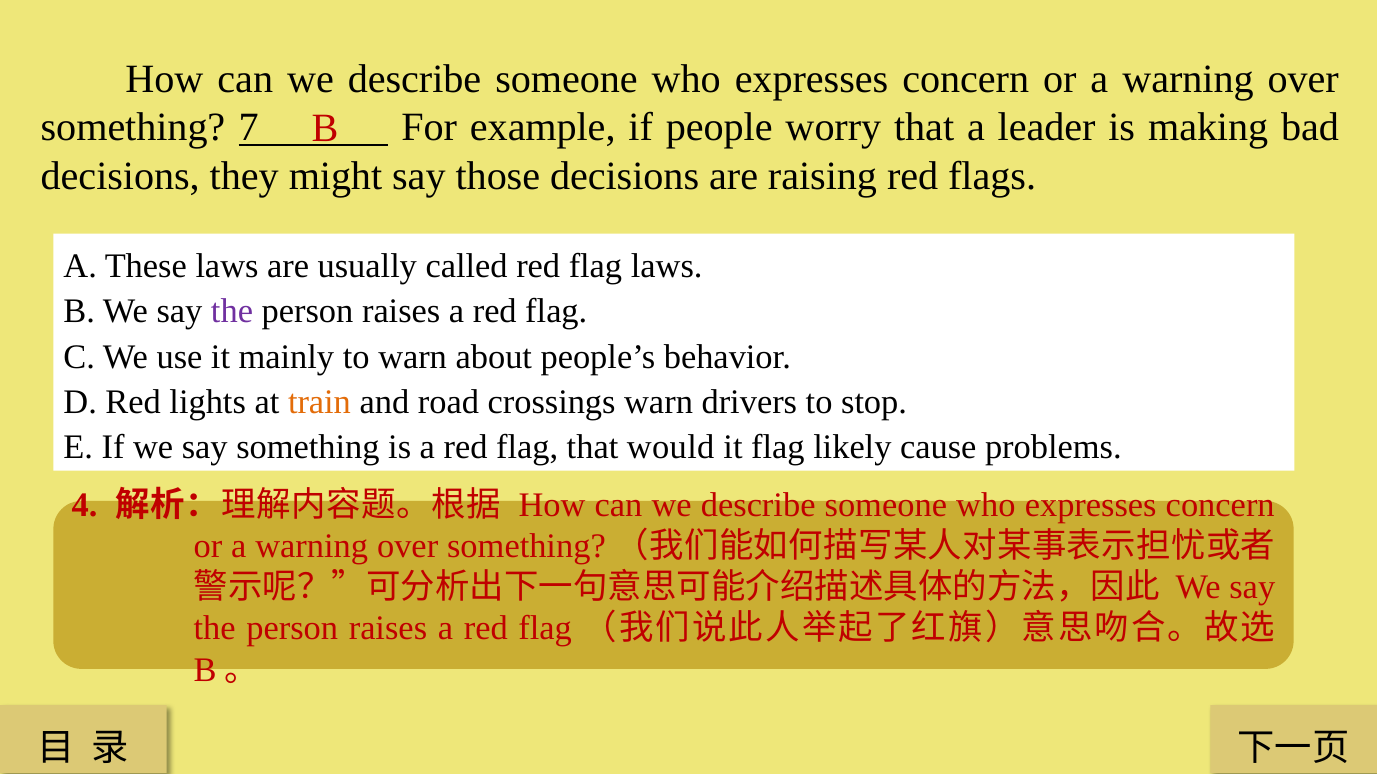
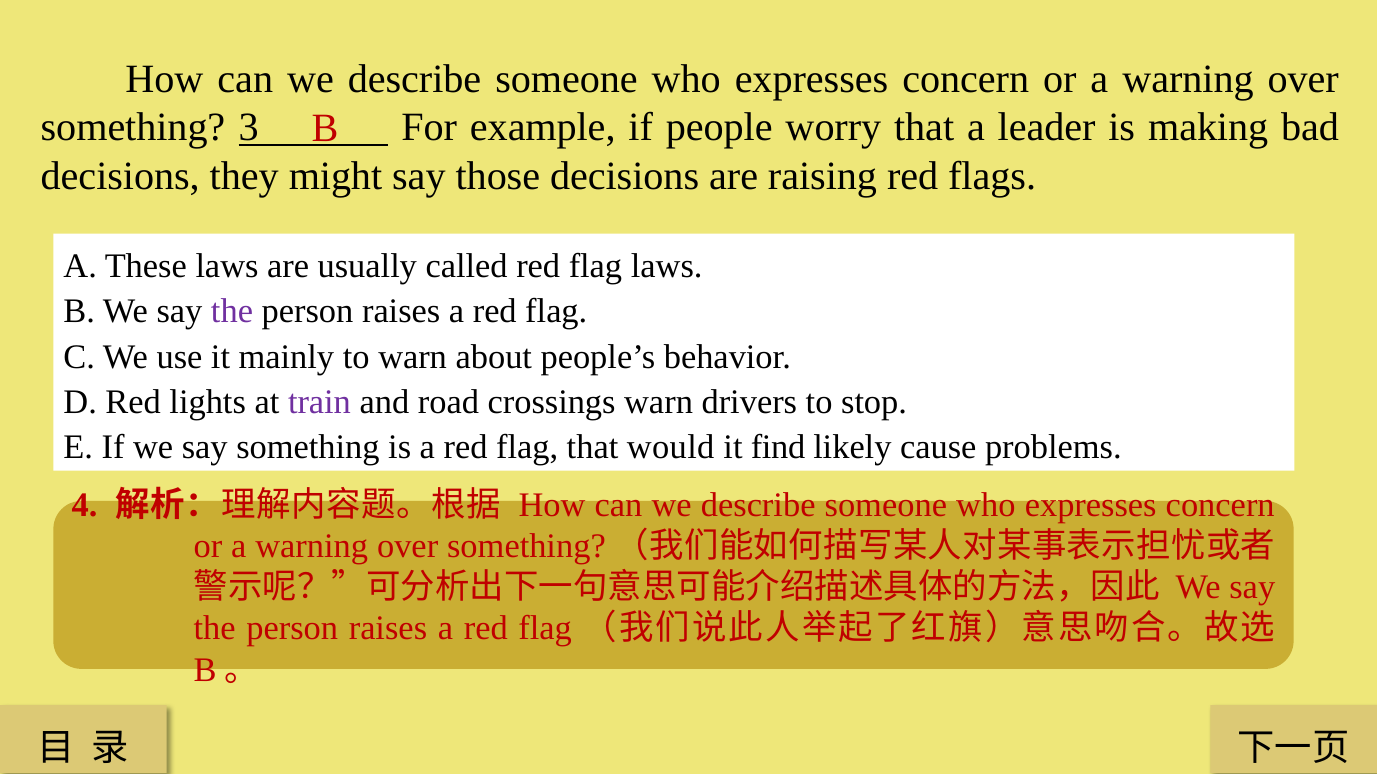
7: 7 -> 3
train colour: orange -> purple
it flag: flag -> find
